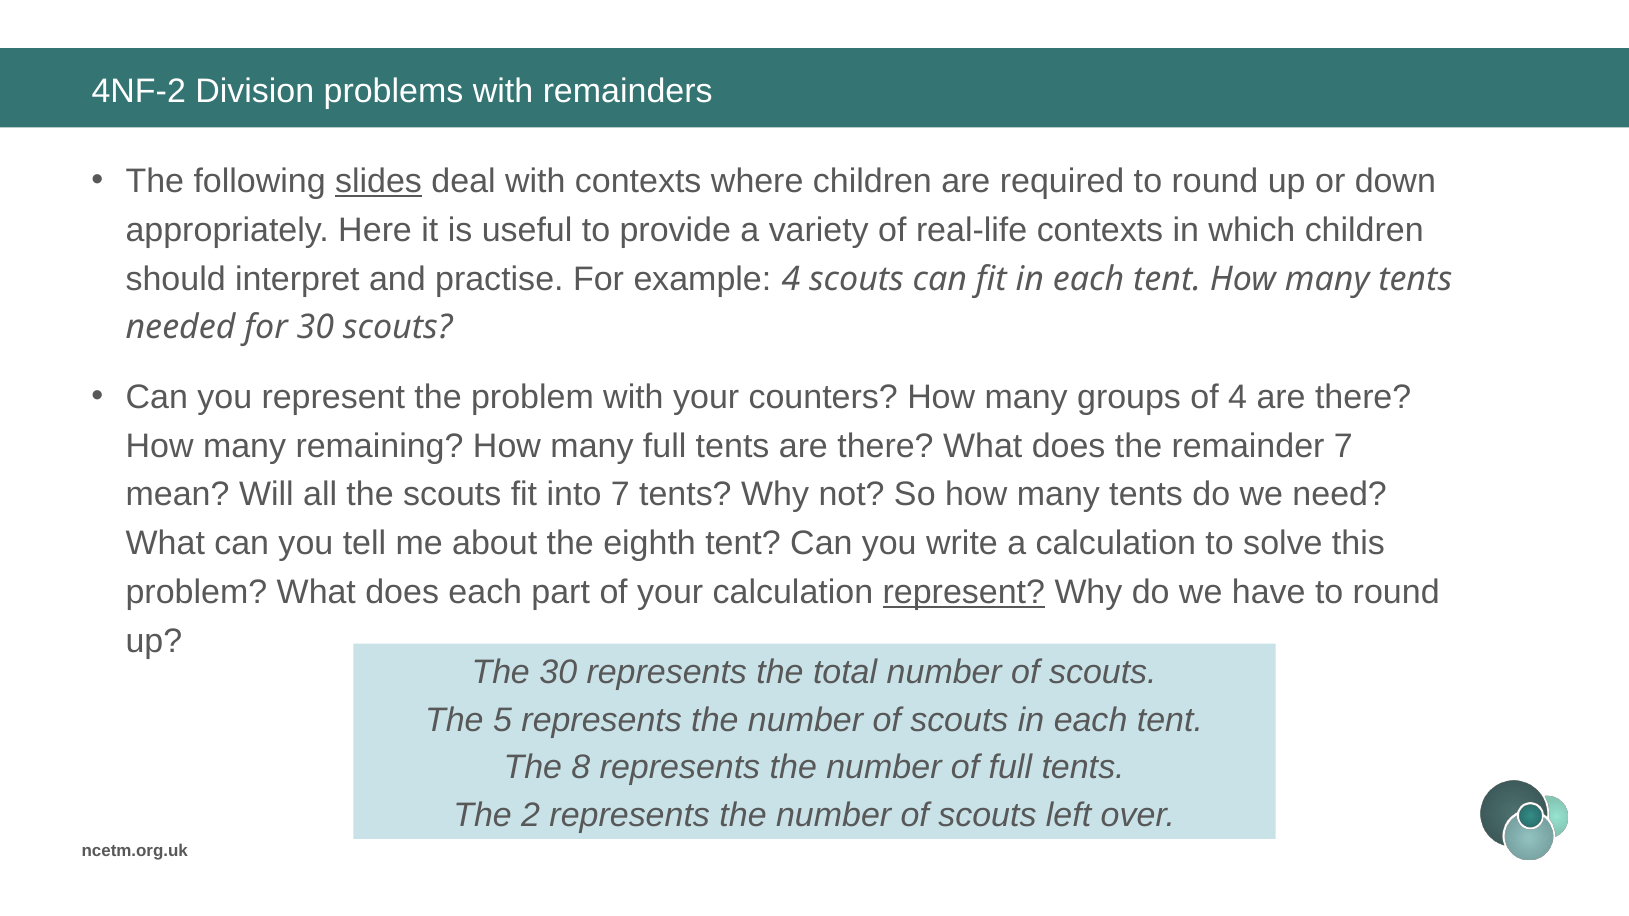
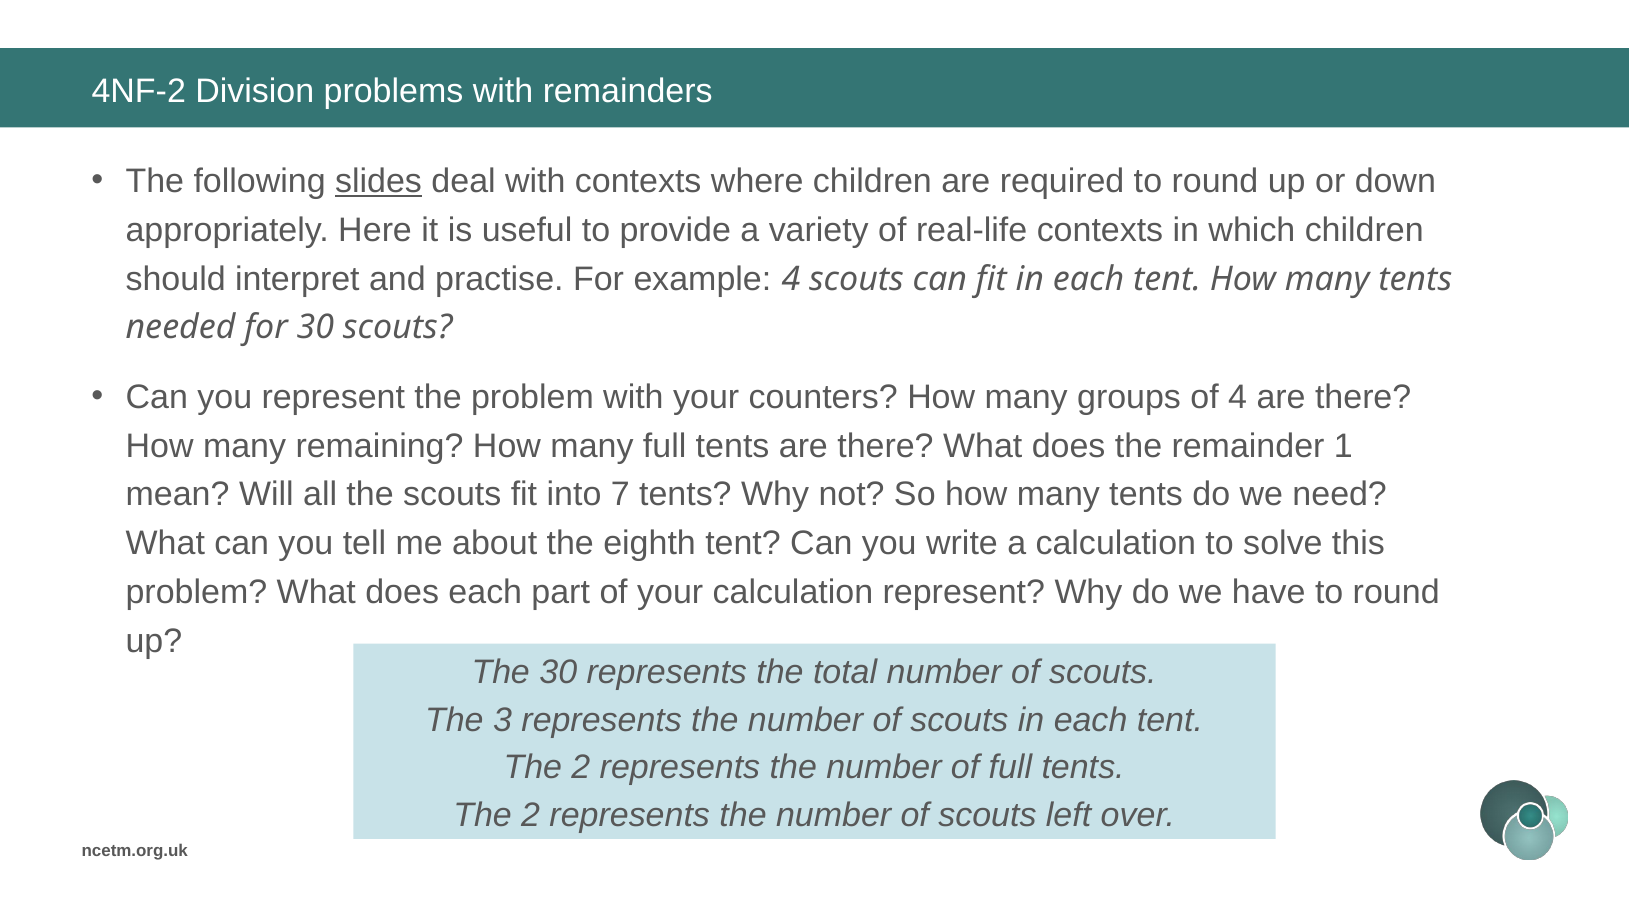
remainder 7: 7 -> 1
represent at (964, 593) underline: present -> none
5: 5 -> 3
8 at (581, 768): 8 -> 2
